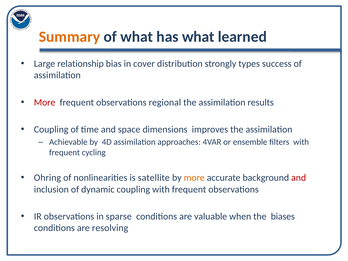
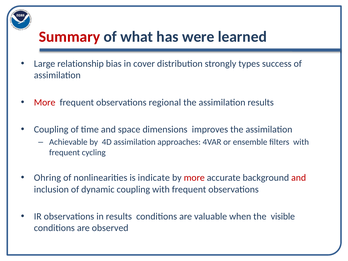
Summary colour: orange -> red
has what: what -> were
satellite: satellite -> indicate
more at (194, 178) colour: orange -> red
in sparse: sparse -> results
biases: biases -> visible
resolving: resolving -> observed
